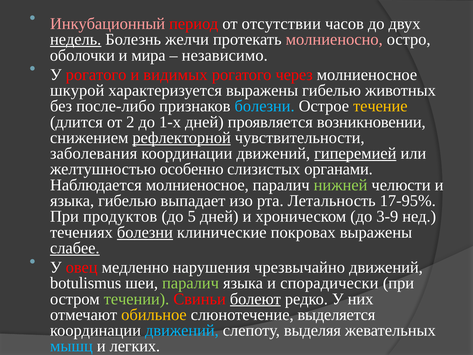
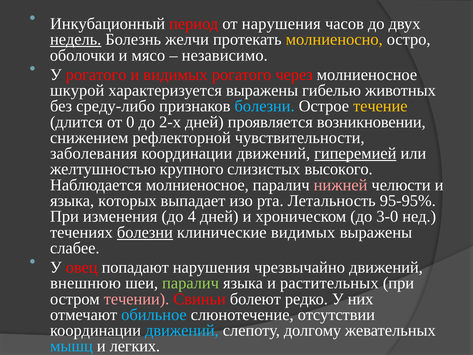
Инкубационный colour: pink -> white
от отсутствии: отсутствии -> нарушения
молниеносно colour: pink -> yellow
мира: мира -> мясо
после-либо: после-либо -> среду-либо
2: 2 -> 0
1-х: 1-х -> 2-х
рефлекторной underline: present -> none
особенно: особенно -> крупного
органами: органами -> высокого
нижней colour: light green -> pink
языка гибелью: гибелью -> которых
17-95%: 17-95% -> 95-95%
продуктов: продуктов -> изменения
5: 5 -> 4
3-9: 3-9 -> 3-0
клинические покровах: покровах -> видимых
слабее underline: present -> none
медленно: медленно -> попадают
botulismus: botulismus -> внешнюю
спорадически: спорадически -> растительных
течении colour: light green -> pink
болеют underline: present -> none
обильное colour: yellow -> light blue
выделяется: выделяется -> отсутствии
выделяя: выделяя -> долгому
